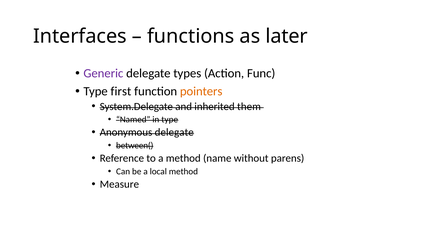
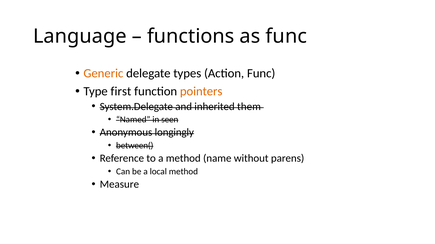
Interfaces: Interfaces -> Language
as later: later -> func
Generic colour: purple -> orange
in type: type -> seen
Anonymous delegate: delegate -> longingly
